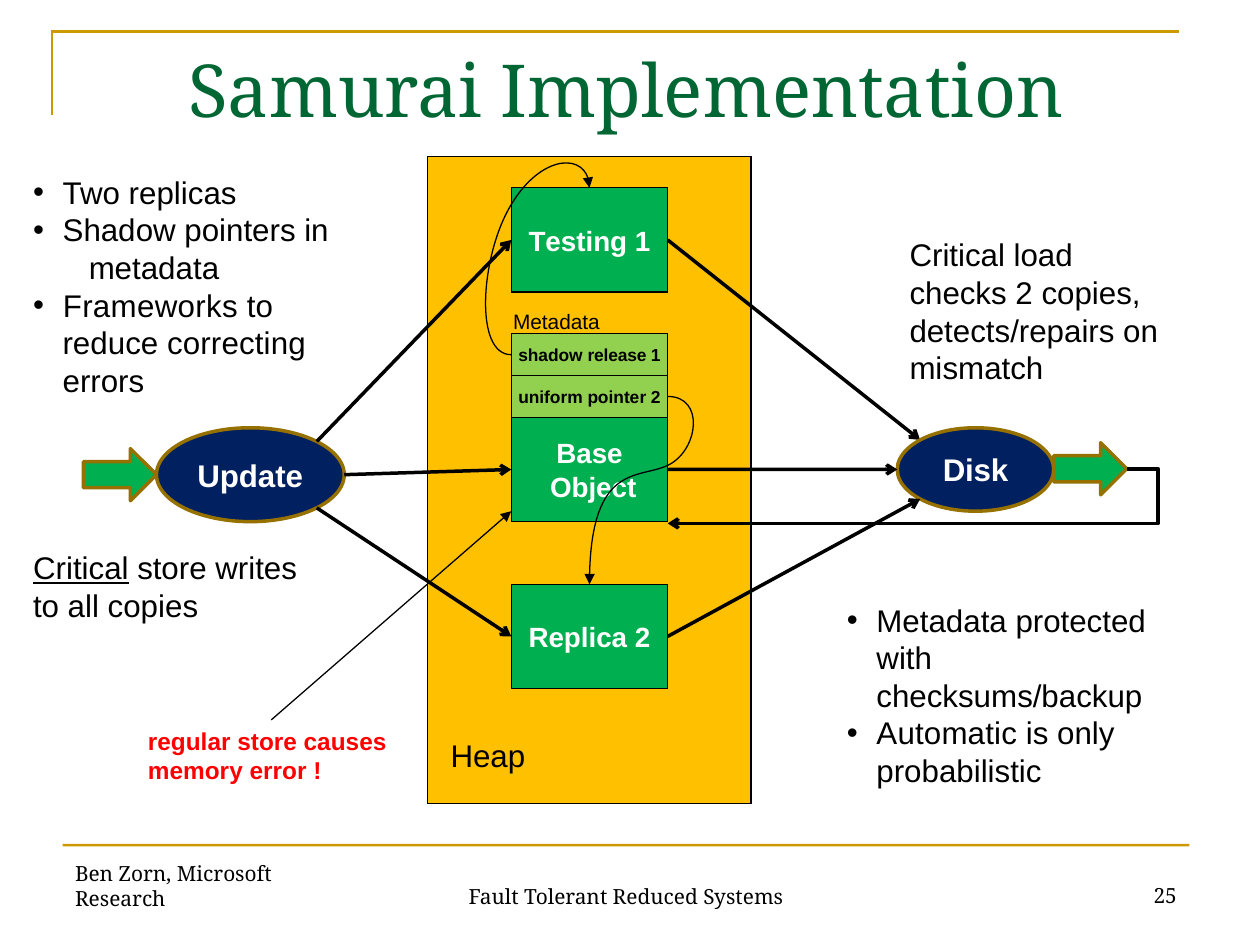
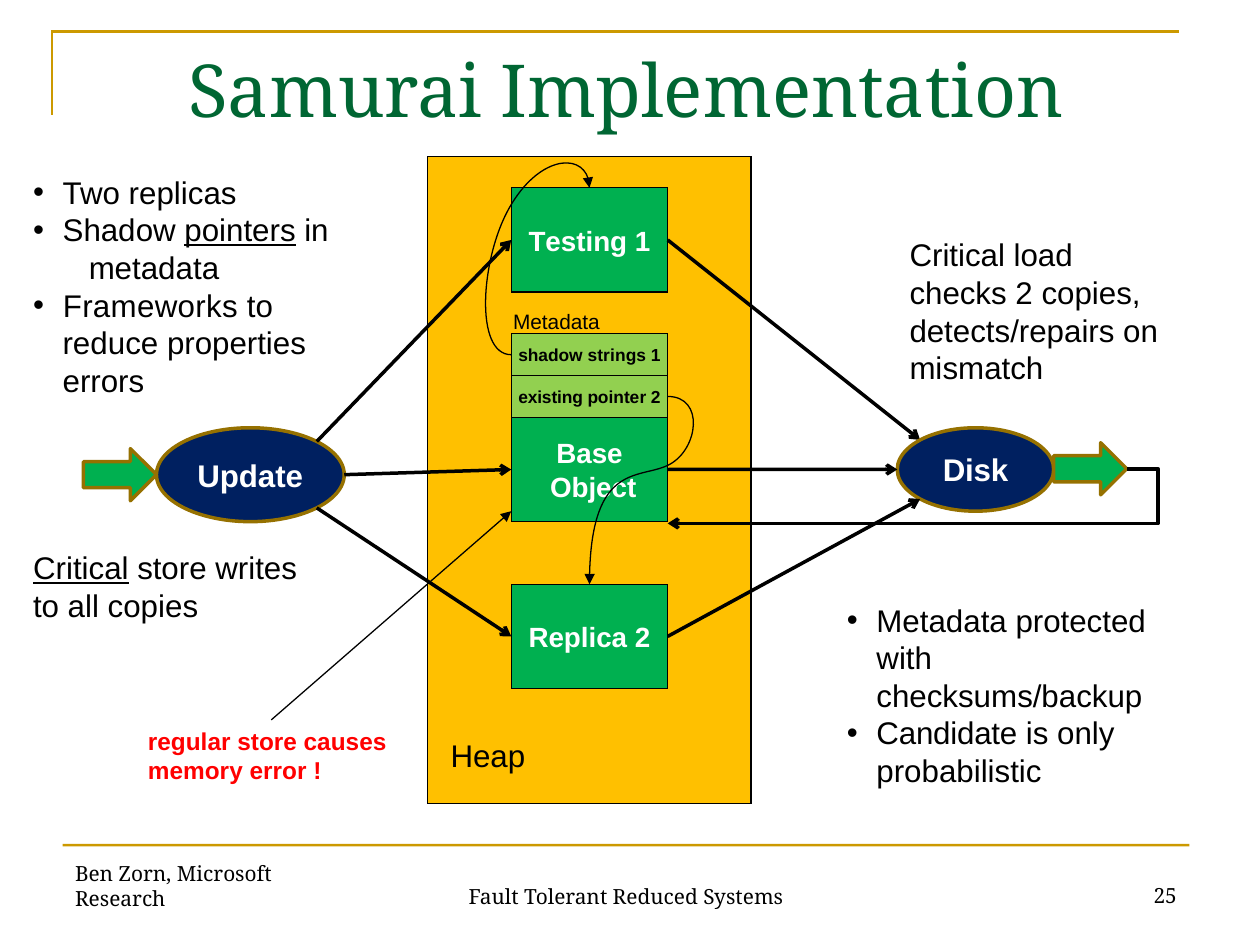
pointers underline: none -> present
correcting: correcting -> properties
release: release -> strings
uniform: uniform -> existing
Automatic: Automatic -> Candidate
